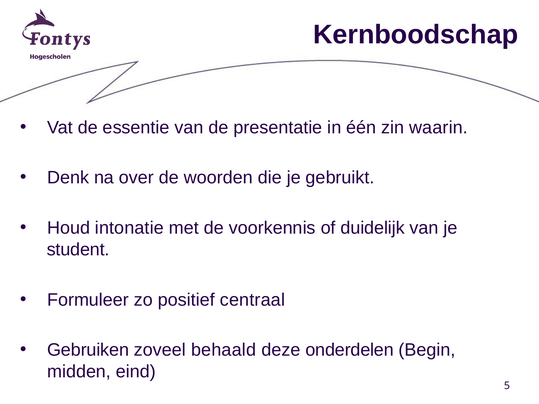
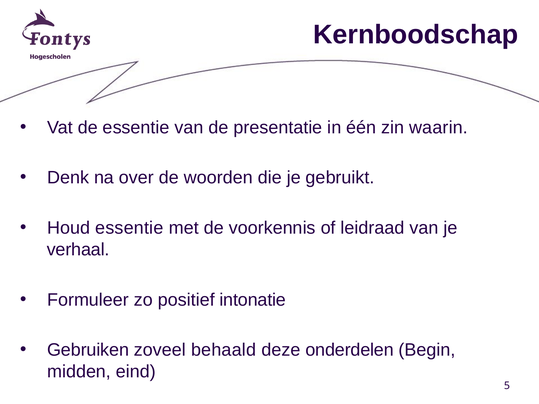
Houd intonatie: intonatie -> essentie
duidelijk: duidelijk -> leidraad
student: student -> verhaal
centraal: centraal -> intonatie
